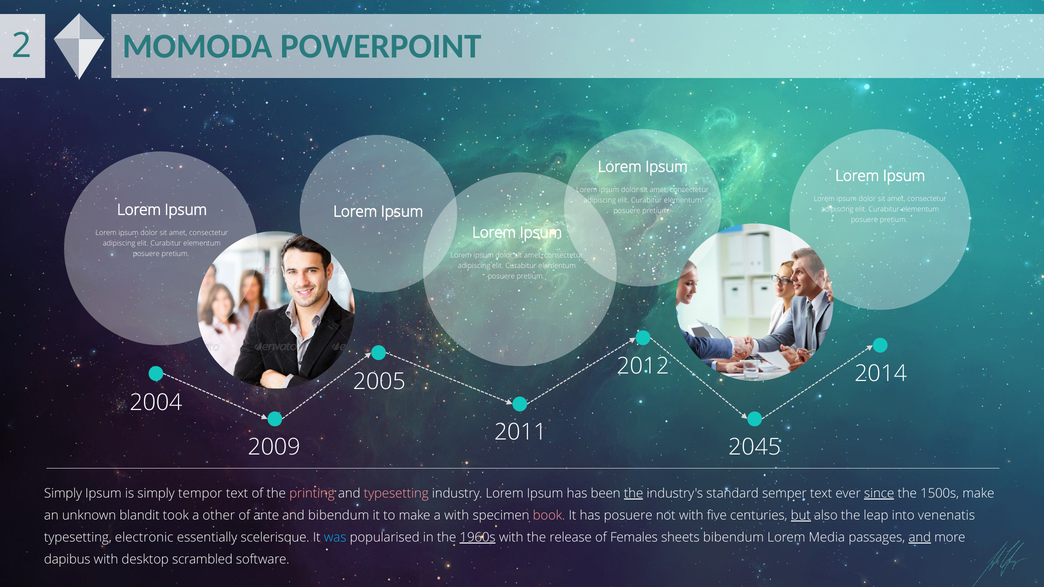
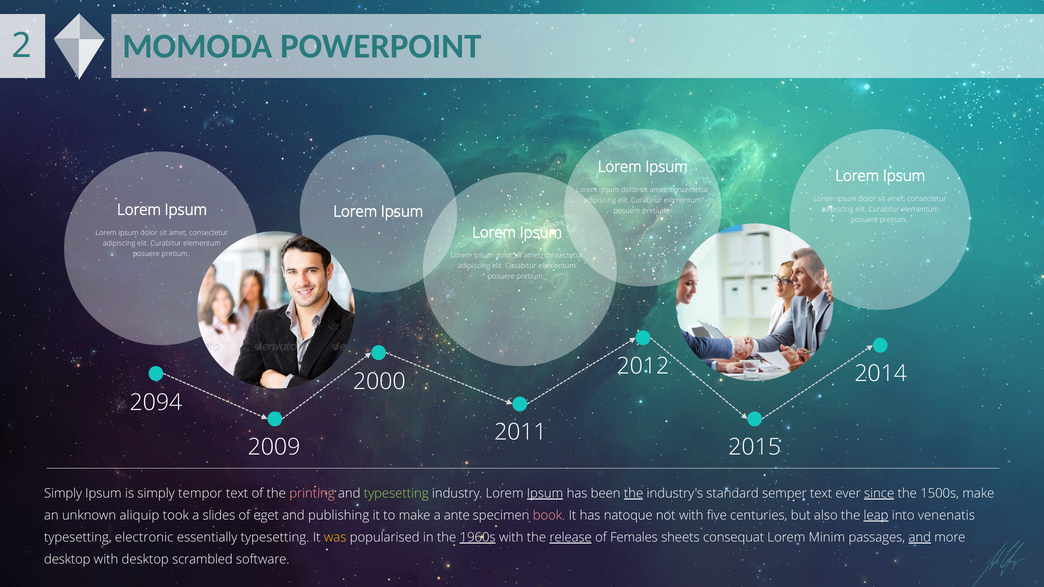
2005: 2005 -> 2000
2004: 2004 -> 2094
2045: 2045 -> 2015
typesetting at (396, 494) colour: pink -> light green
Ipsum at (545, 494) underline: none -> present
blandit: blandit -> aliquip
other: other -> slides
ante: ante -> eget
and bibendum: bibendum -> publishing
a with: with -> ante
has posuere: posuere -> natoque
but underline: present -> none
leap underline: none -> present
essentially scelerisque: scelerisque -> typesetting
was colour: light blue -> yellow
release underline: none -> present
sheets bibendum: bibendum -> consequat
Media: Media -> Minim
dapibus at (67, 560): dapibus -> desktop
